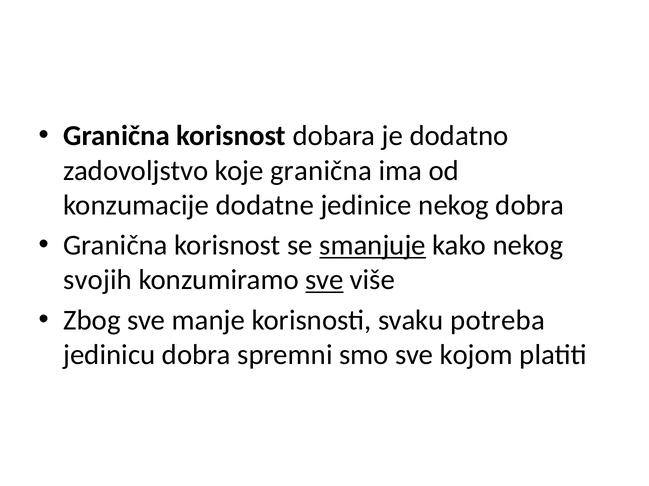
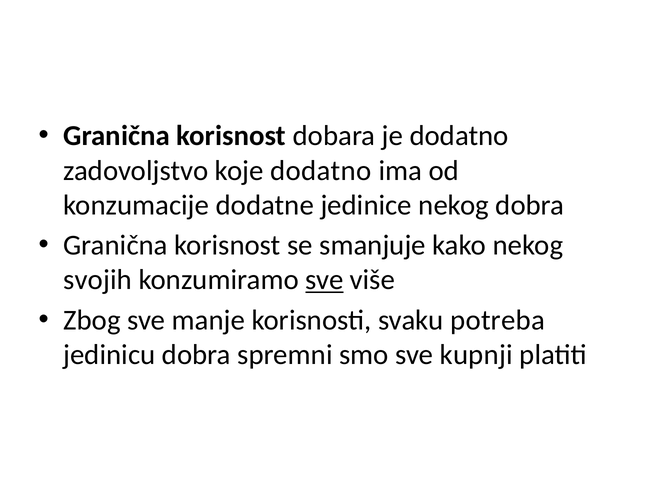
koje granična: granična -> dodatno
smanjuje underline: present -> none
kojom: kojom -> kupnji
